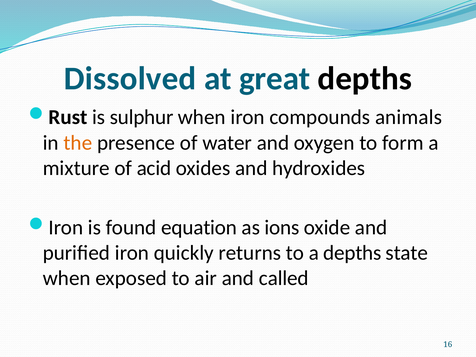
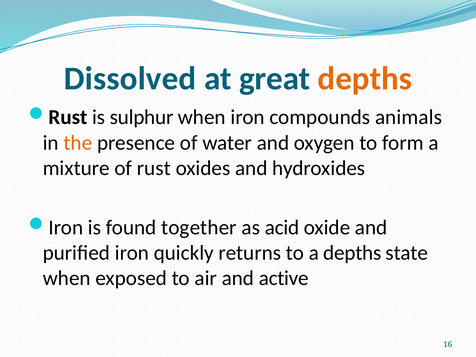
depths at (365, 79) colour: black -> orange
of acid: acid -> rust
equation: equation -> together
ions: ions -> acid
called: called -> active
